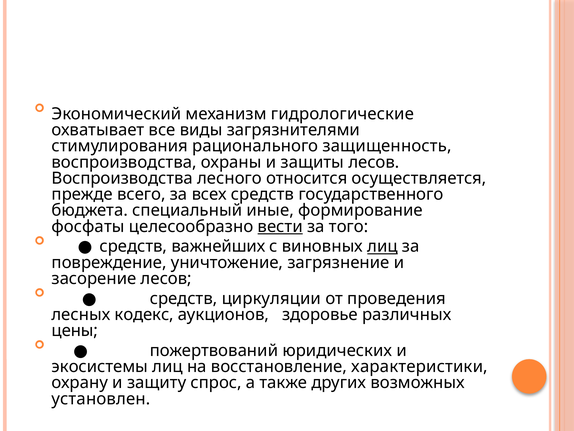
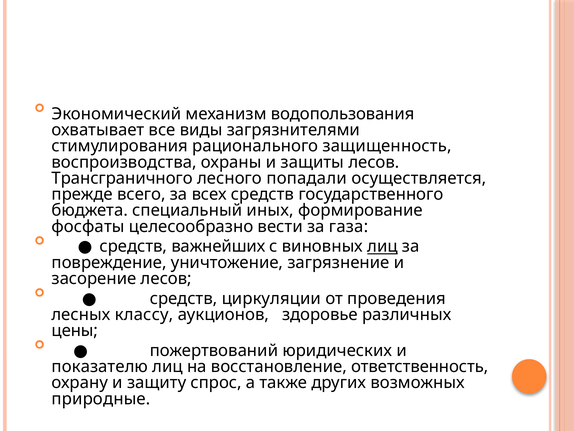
гидрологические: гидрологические -> водопользования
Воспроизводства at (122, 178): Воспроизводства -> Трансграничного
относится: относится -> попадали
иные: иные -> иных
вести underline: present -> none
того: того -> газа
кодекс: кодекс -> классу
экосистемы: экосистемы -> показателю
характеристики: характеристики -> ответственность
установлен: установлен -> природные
